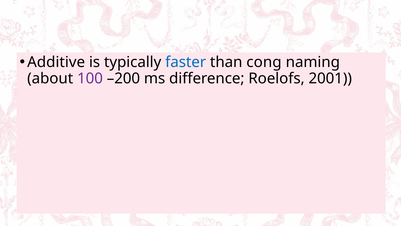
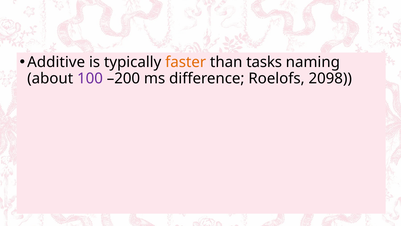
faster colour: blue -> orange
cong: cong -> tasks
2001: 2001 -> 2098
